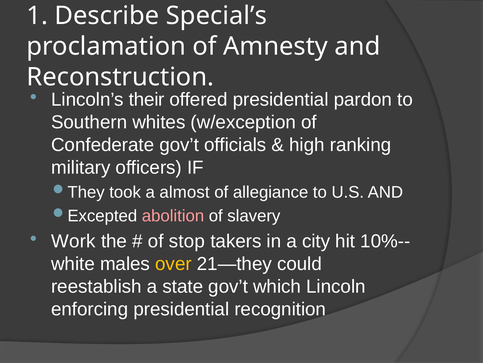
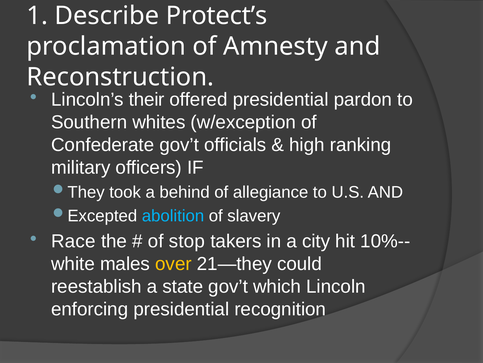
Special’s: Special’s -> Protect’s
almost: almost -> behind
abolition colour: pink -> light blue
Work: Work -> Race
